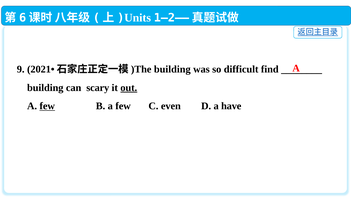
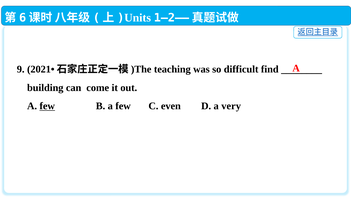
building at (172, 69): building -> teaching
scary: scary -> come
out underline: present -> none
have: have -> very
